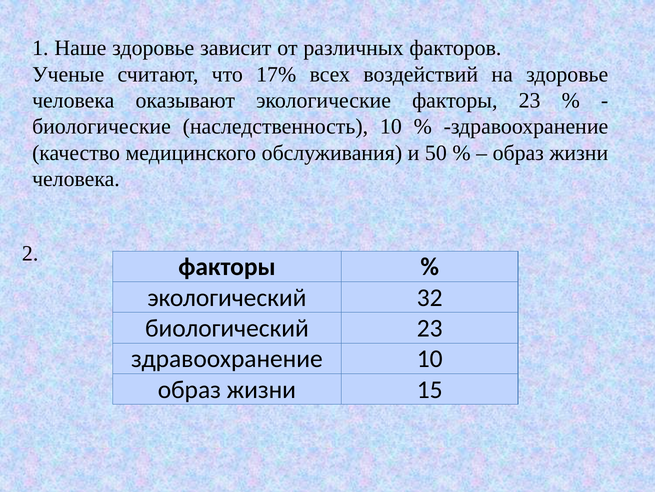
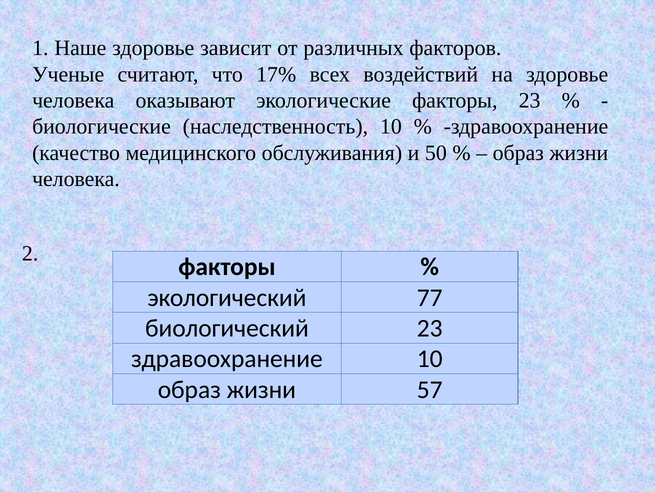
32: 32 -> 77
15: 15 -> 57
